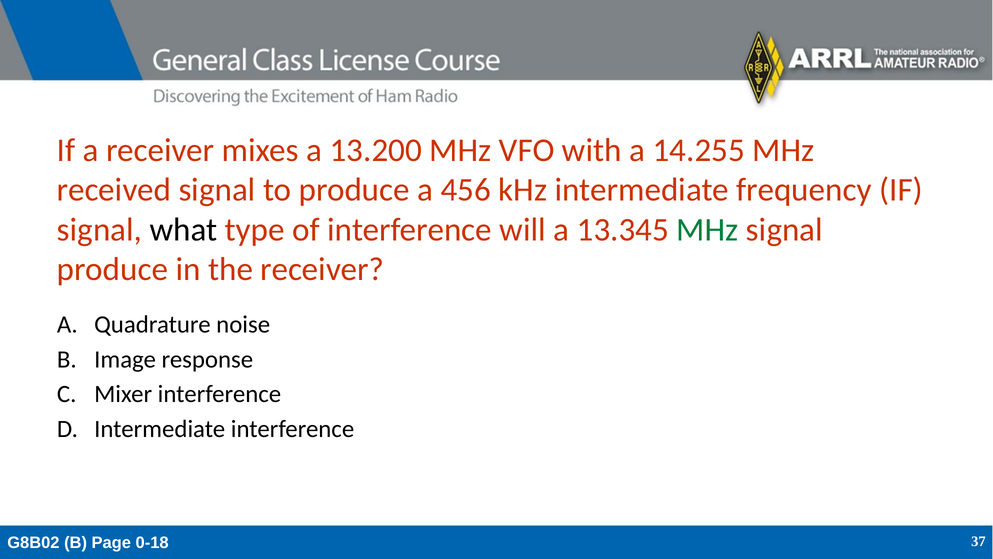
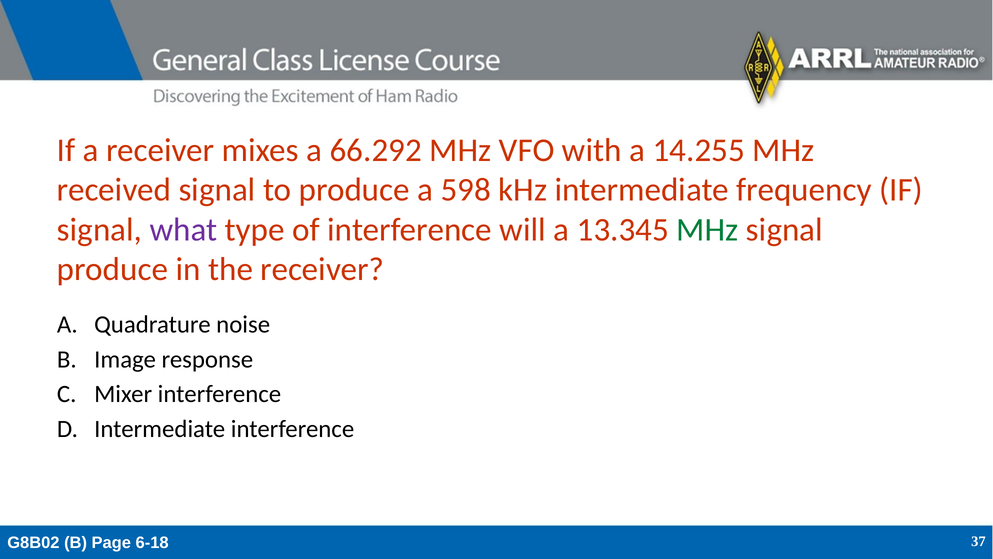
13.200: 13.200 -> 66.292
456: 456 -> 598
what colour: black -> purple
0-18: 0-18 -> 6-18
